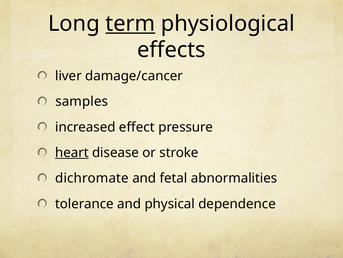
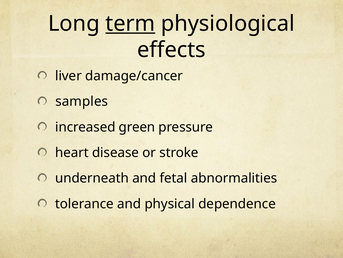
effect: effect -> green
heart underline: present -> none
dichromate: dichromate -> underneath
